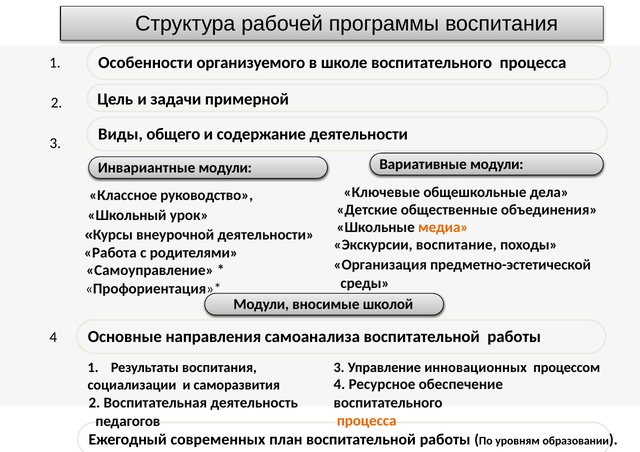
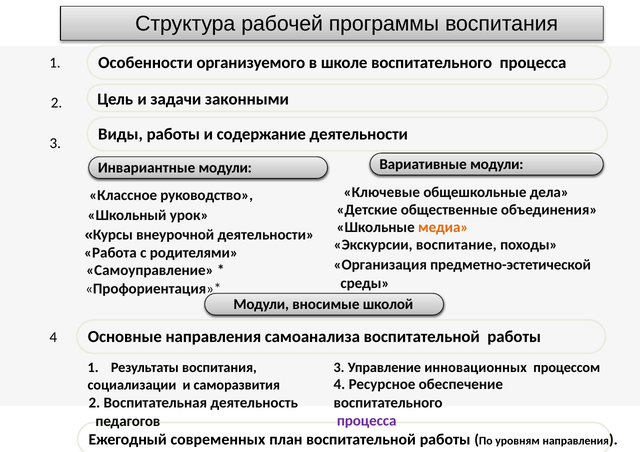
примерной: примерной -> законными
Виды общего: общего -> работы
процесса at (367, 421) colour: orange -> purple
уровням образовании: образовании -> направления
